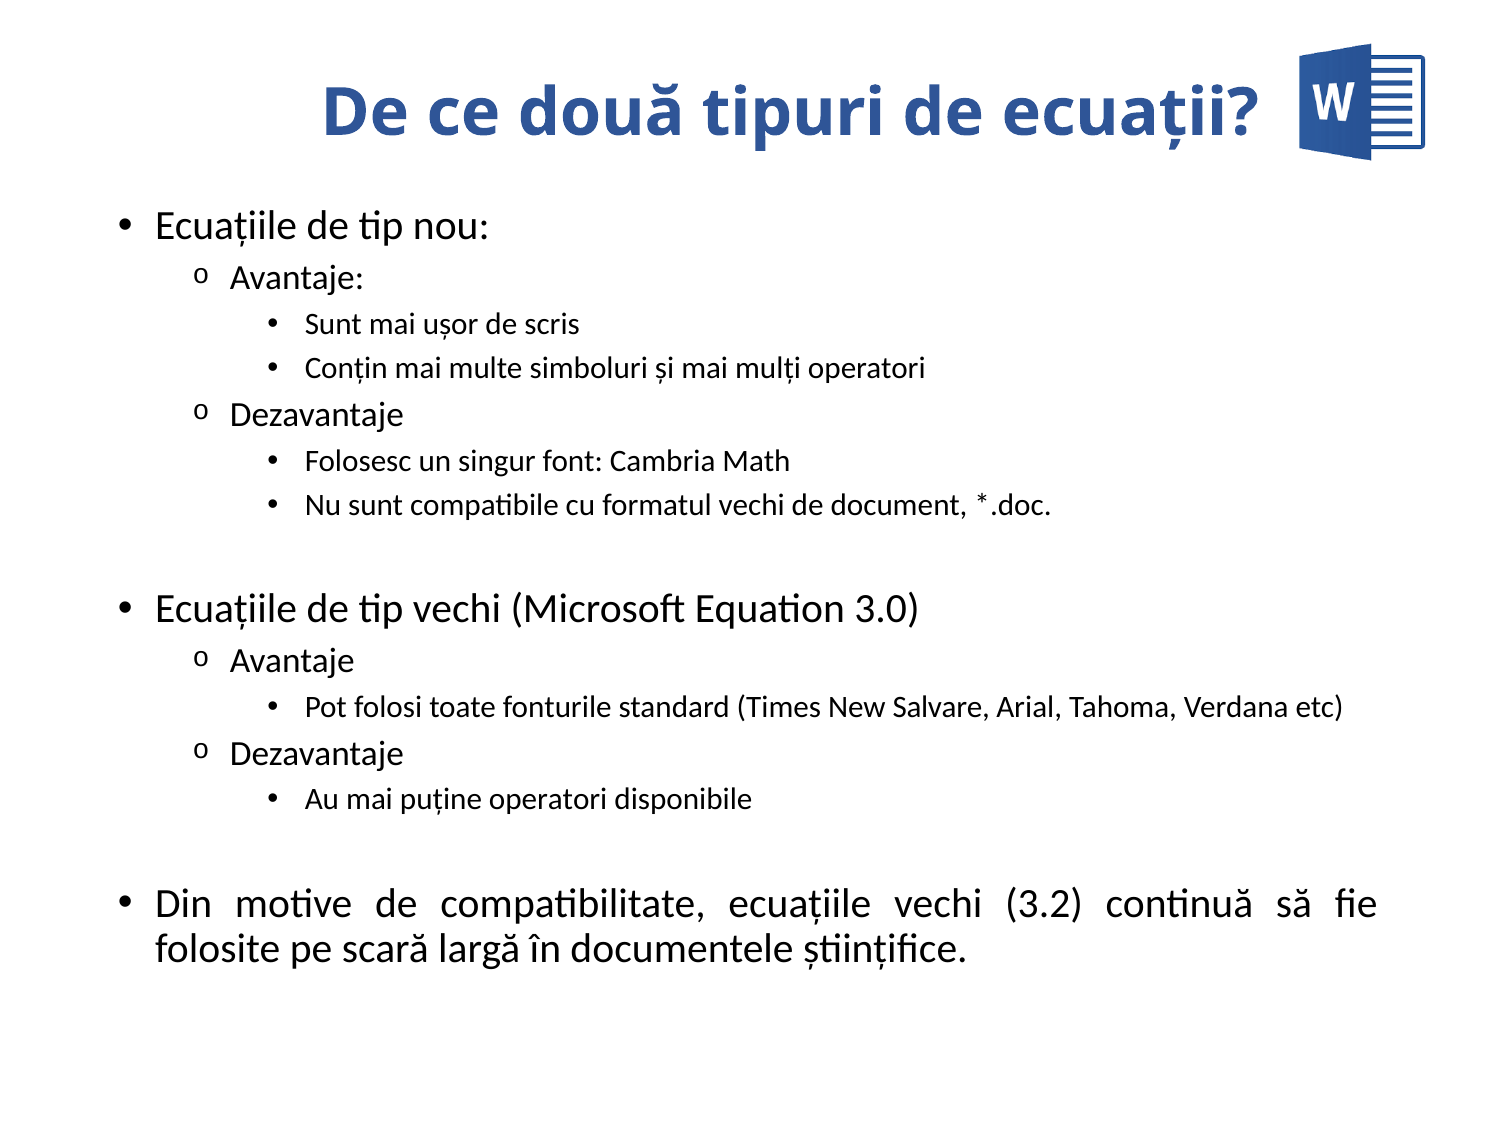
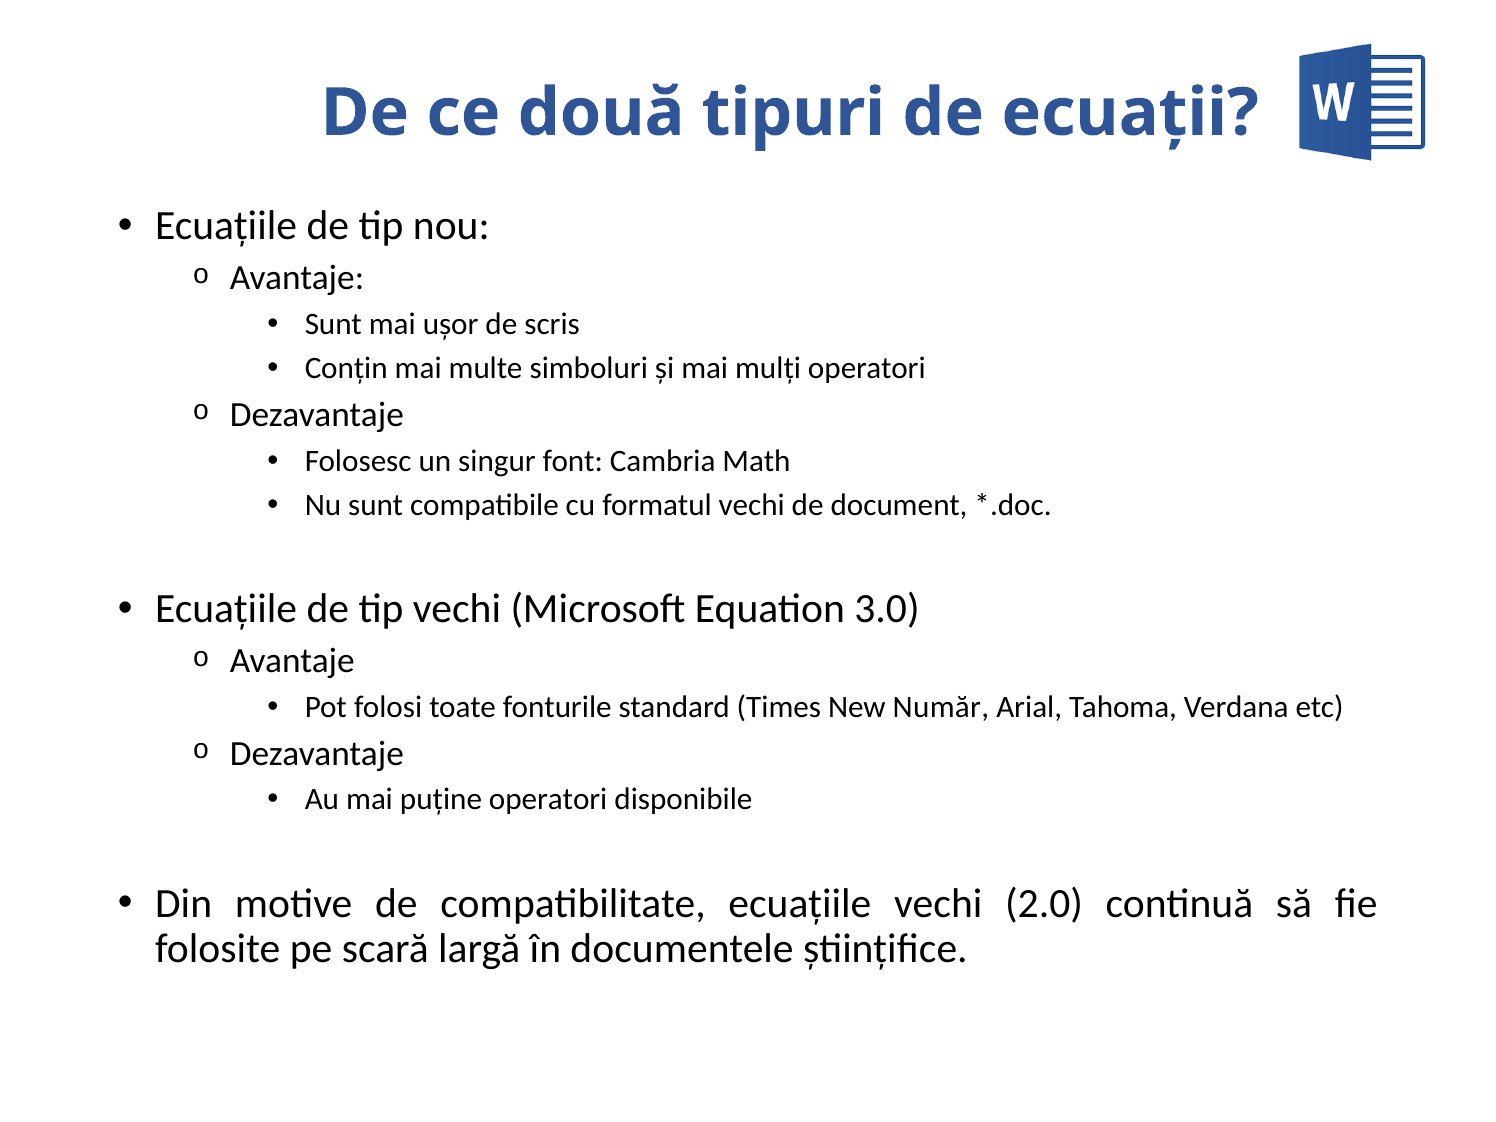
Salvare: Salvare -> Număr
3.2: 3.2 -> 2.0
